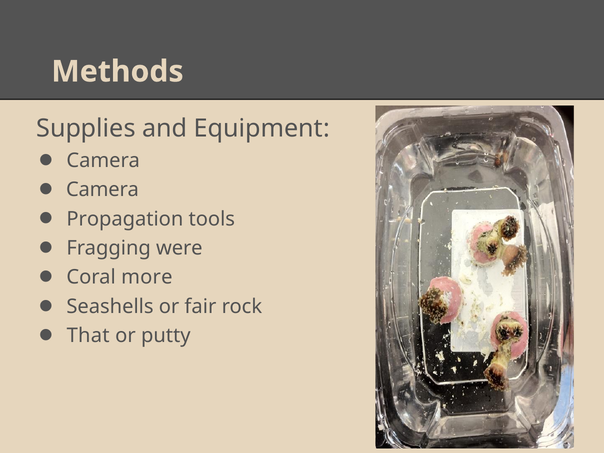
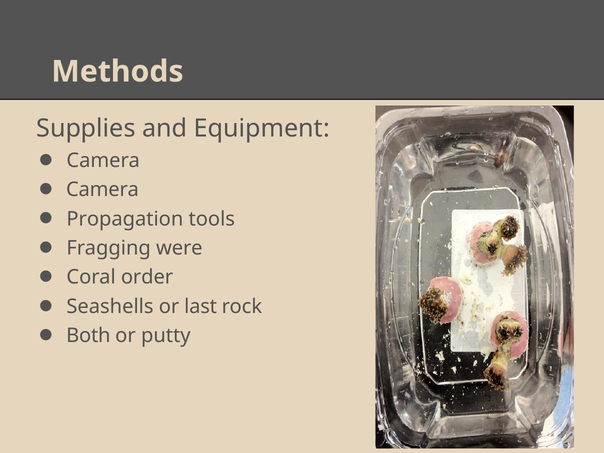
more: more -> order
fair: fair -> last
That: That -> Both
